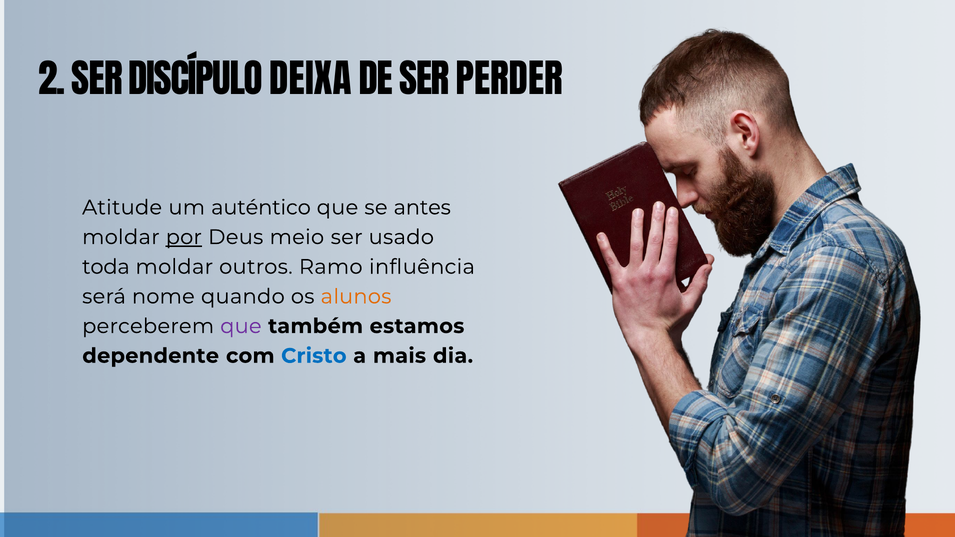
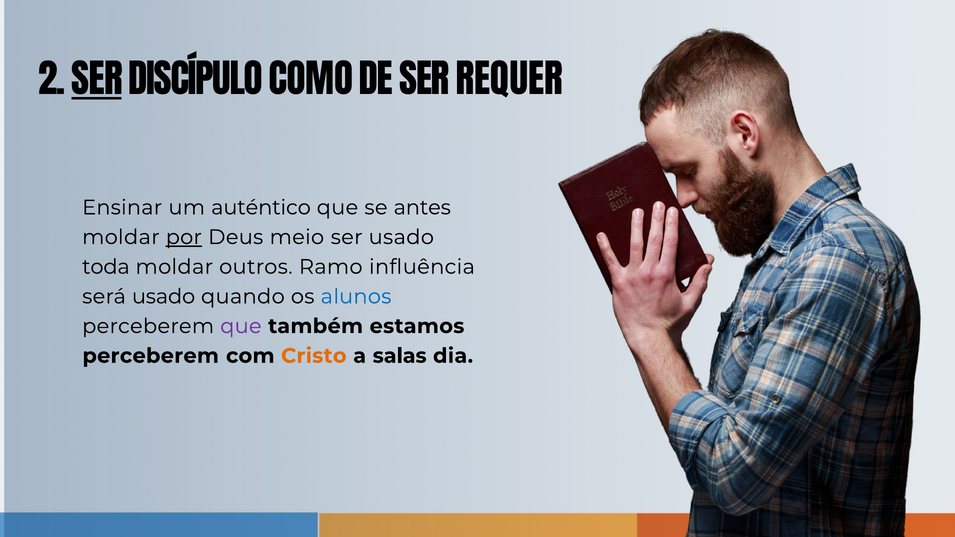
SER at (97, 82) underline: none -> present
DEIXA: DEIXA -> COMO
PERDER: PERDER -> REQUER
Atitude: Atitude -> Ensinar
será nome: nome -> usado
alunos colour: orange -> blue
dependente at (151, 356): dependente -> perceberem
Cristo colour: blue -> orange
mais: mais -> salas
